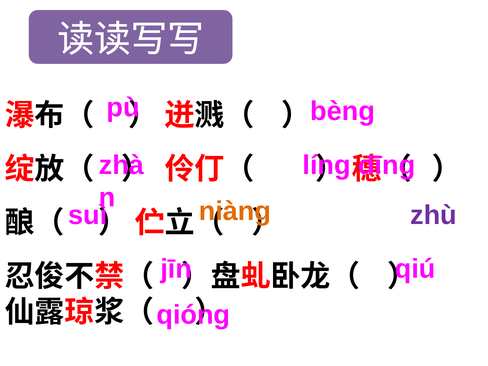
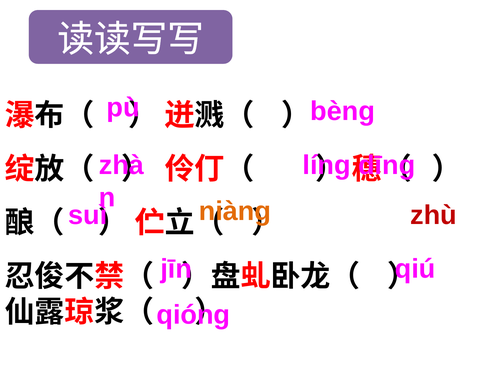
zhù colour: purple -> red
